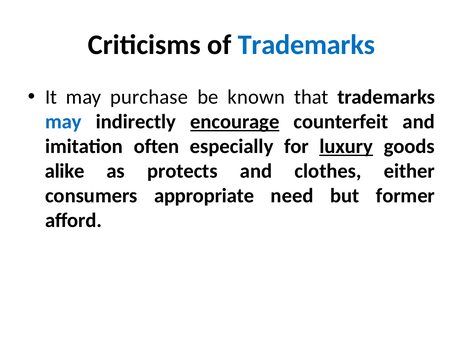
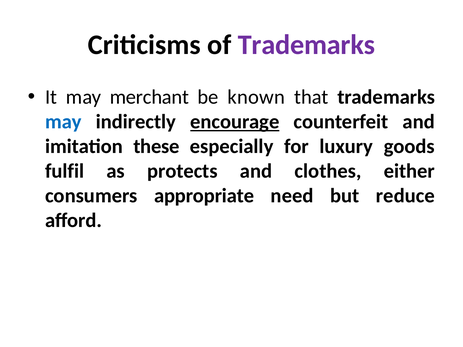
Trademarks at (306, 45) colour: blue -> purple
purchase: purchase -> merchant
often: often -> these
luxury underline: present -> none
alike: alike -> fulfil
former: former -> reduce
